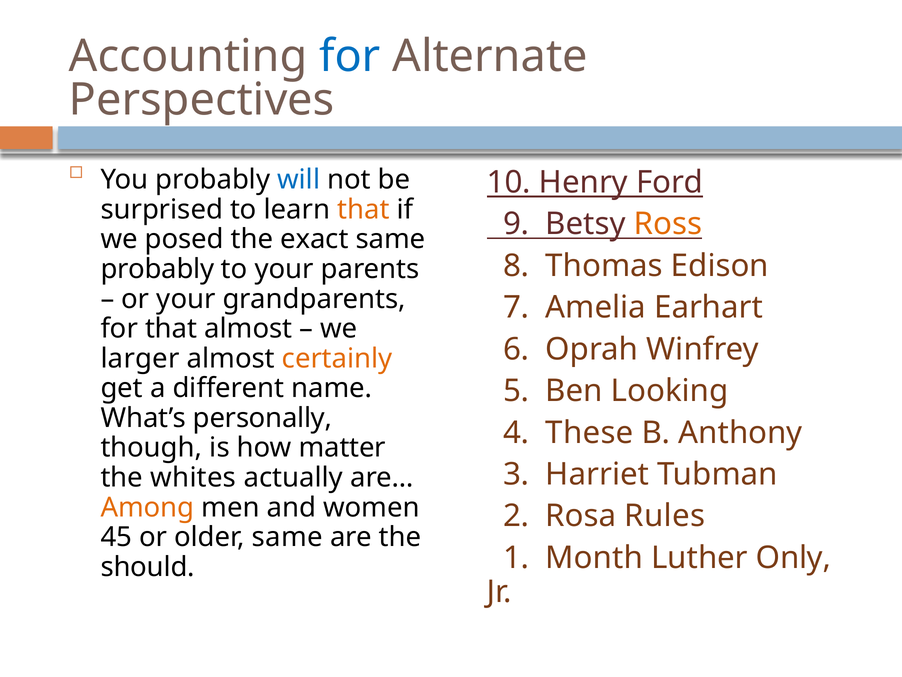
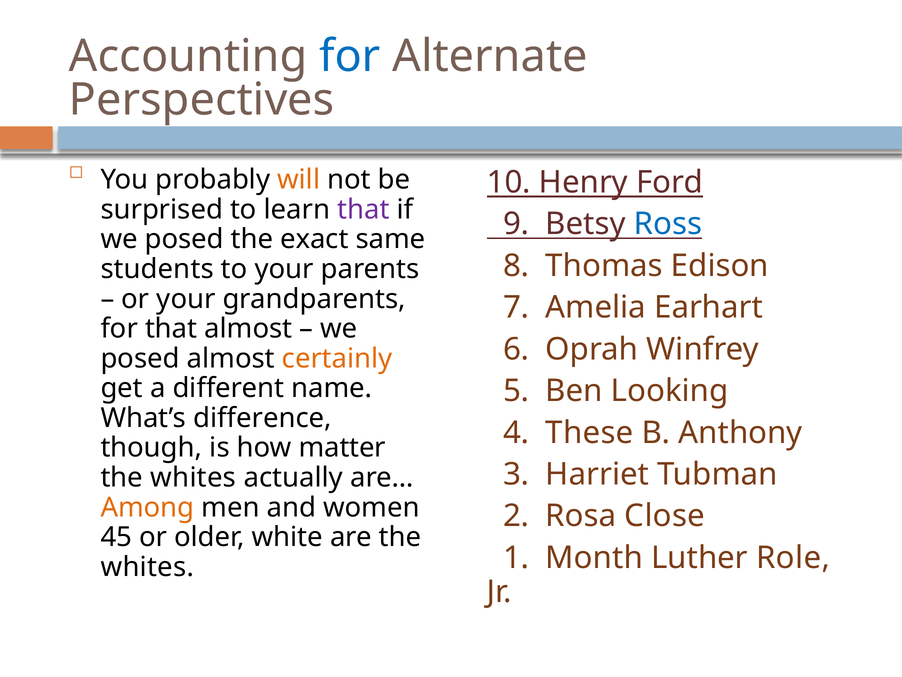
will colour: blue -> orange
that at (363, 209) colour: orange -> purple
Ross colour: orange -> blue
probably at (157, 269): probably -> students
larger at (140, 358): larger -> posed
personally: personally -> difference
Rules: Rules -> Close
older same: same -> white
Only: Only -> Role
should at (148, 567): should -> whites
